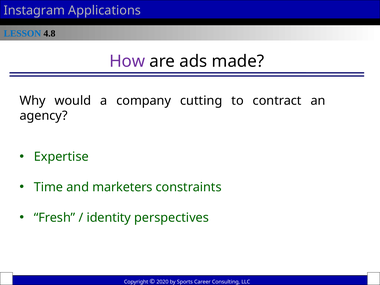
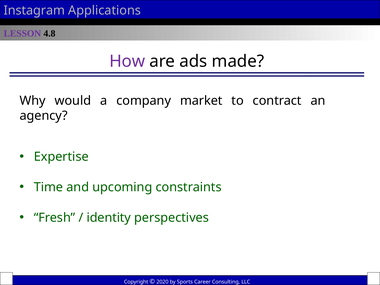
LESSON colour: blue -> purple
cutting: cutting -> market
marketers: marketers -> upcoming
